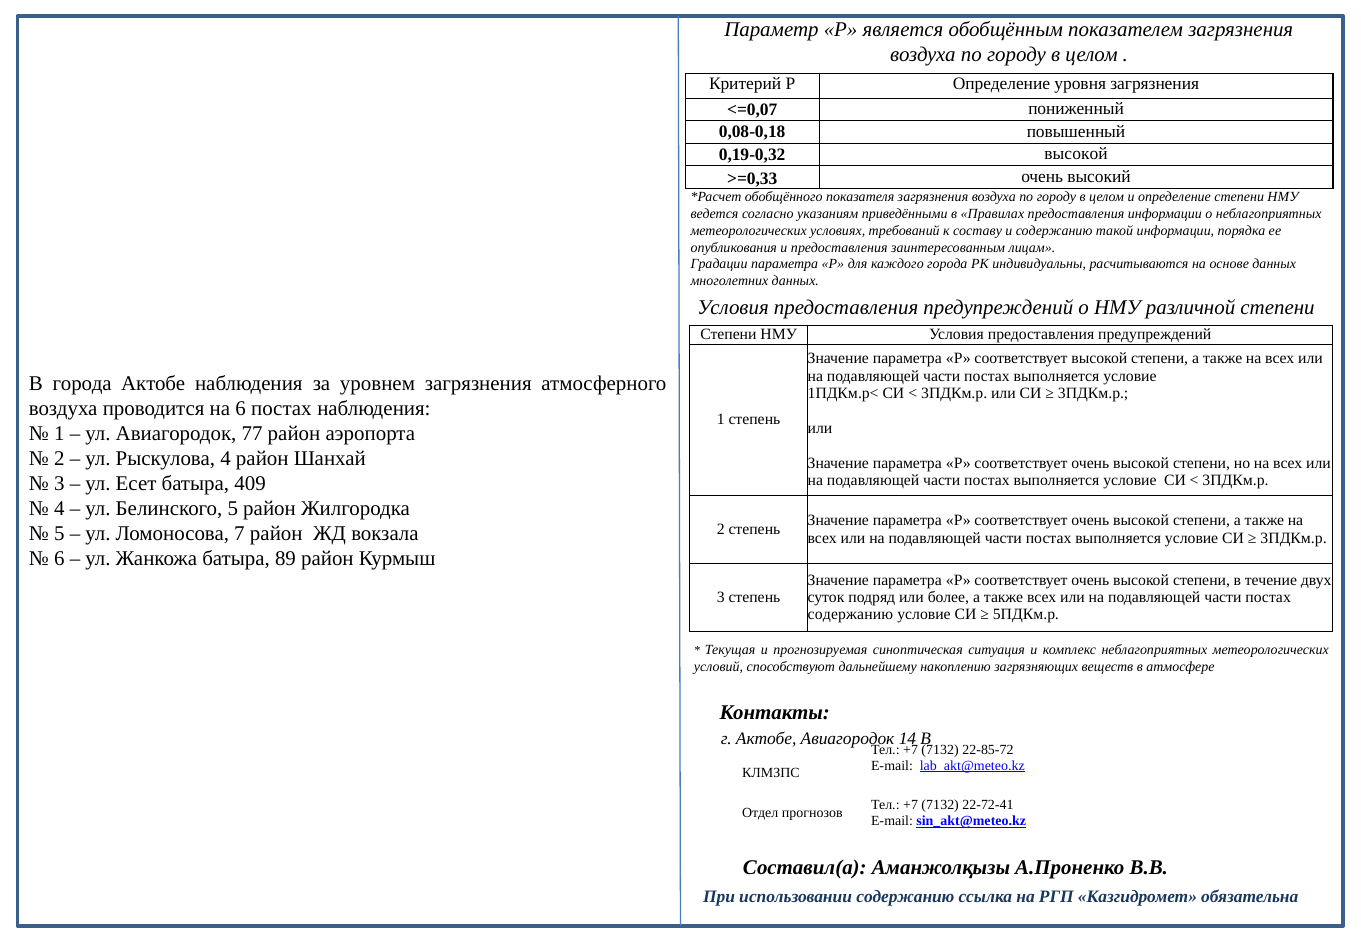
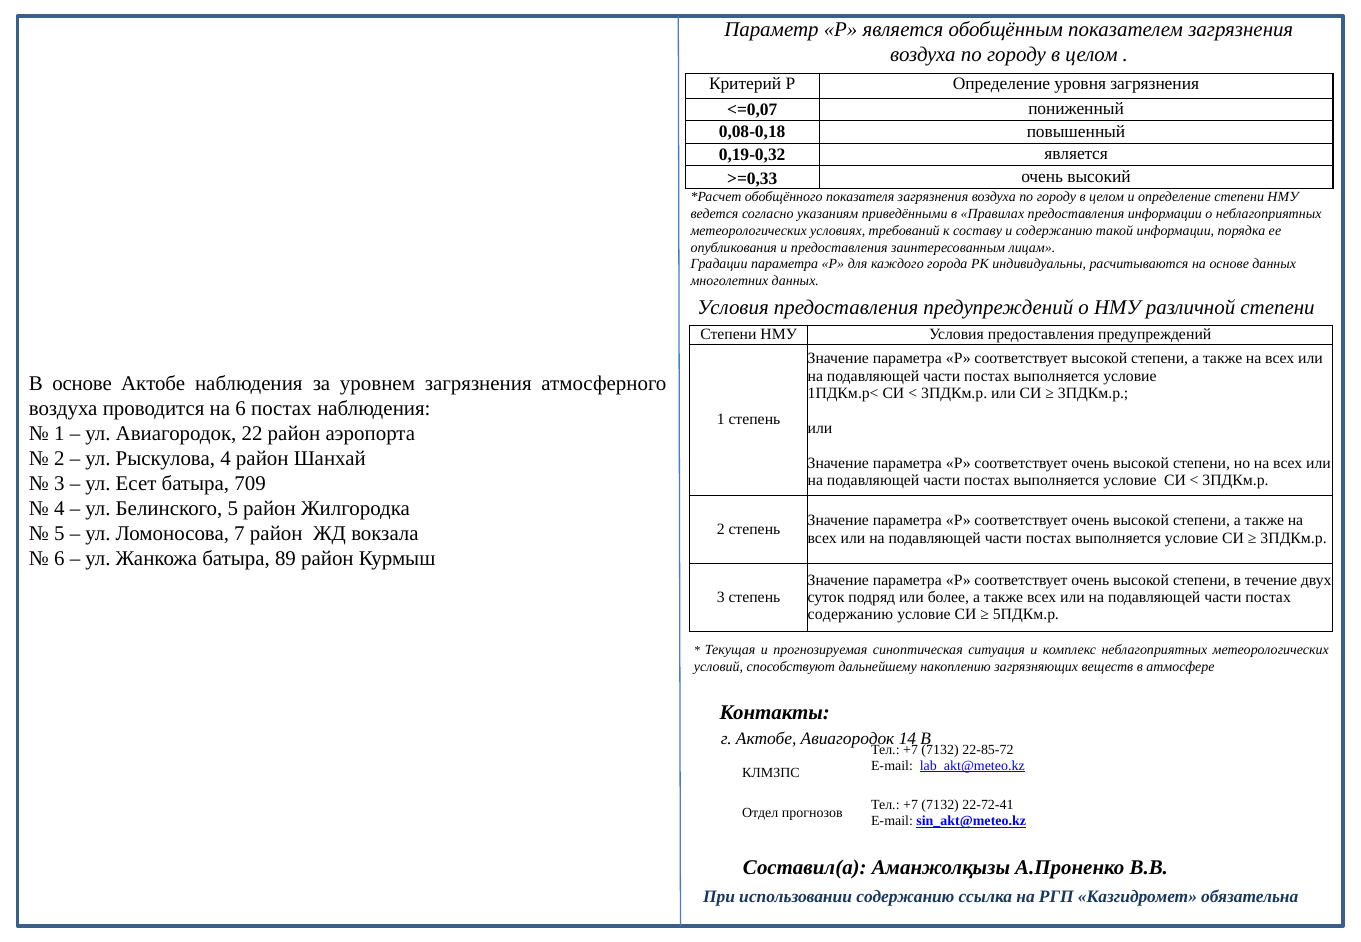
0,19-0,32 высокой: высокой -> является
В города: города -> основе
77: 77 -> 22
409: 409 -> 709
